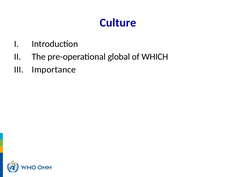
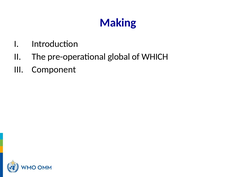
Culture: Culture -> Making
Importance: Importance -> Component
